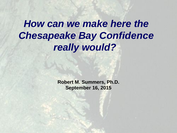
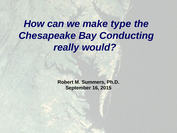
here: here -> type
Confidence: Confidence -> Conducting
